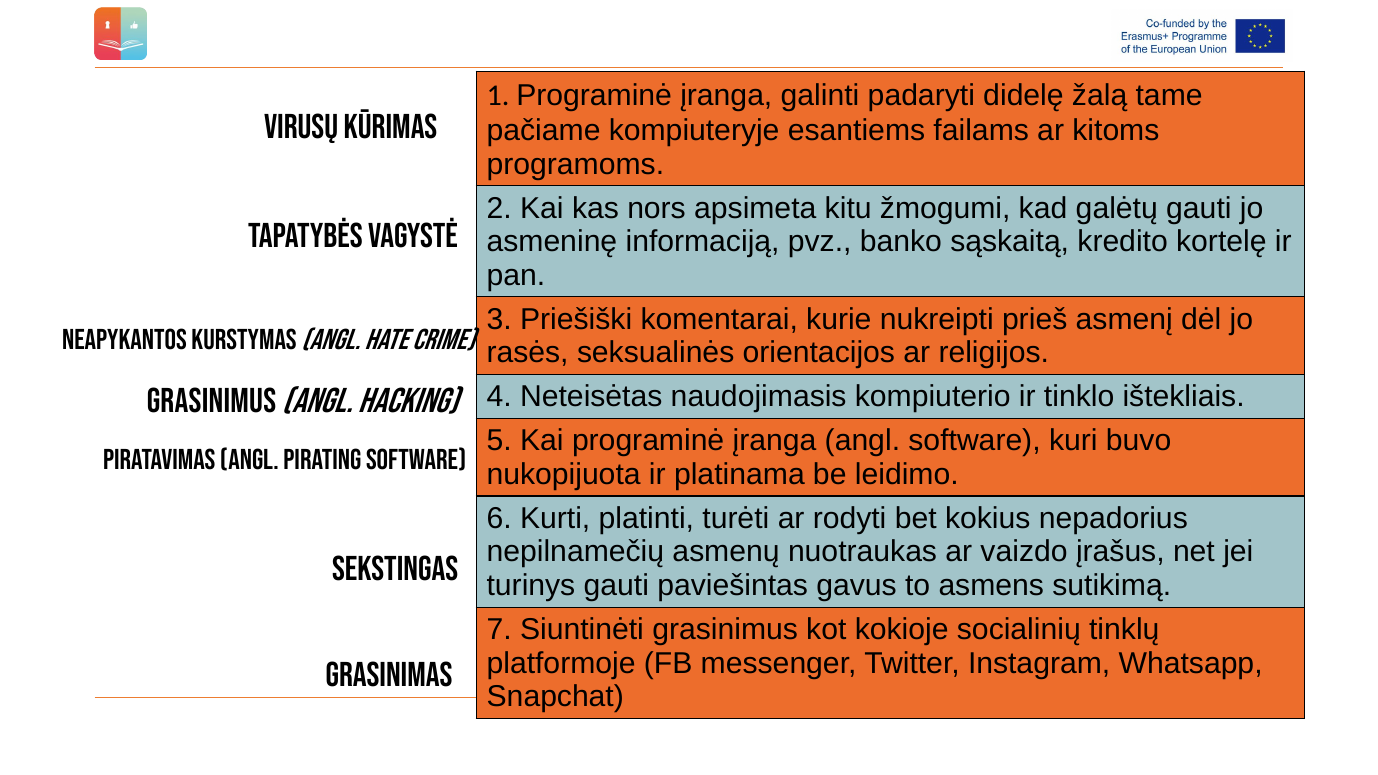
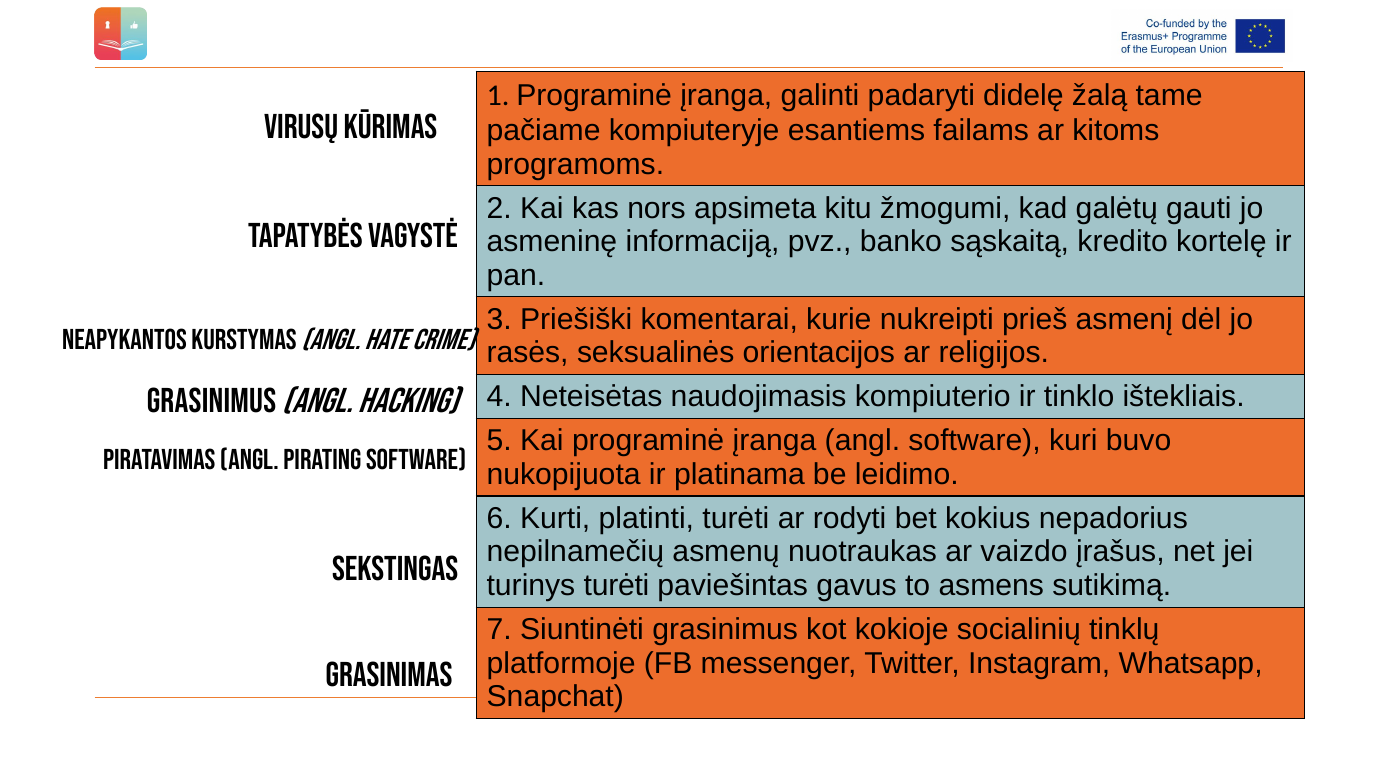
turinys gauti: gauti -> turėti
